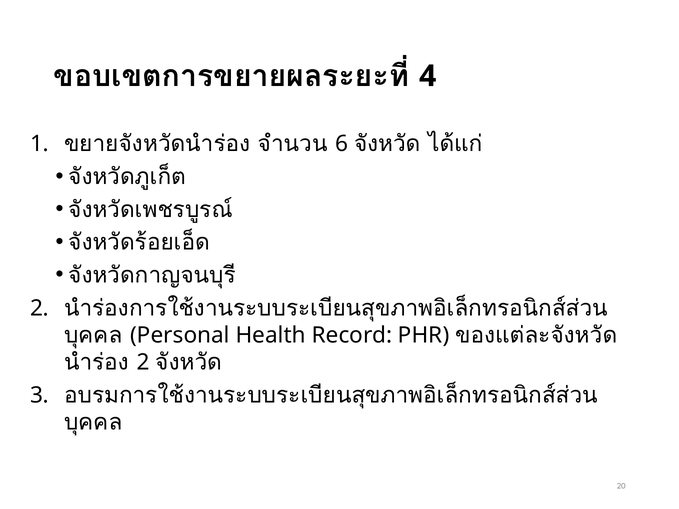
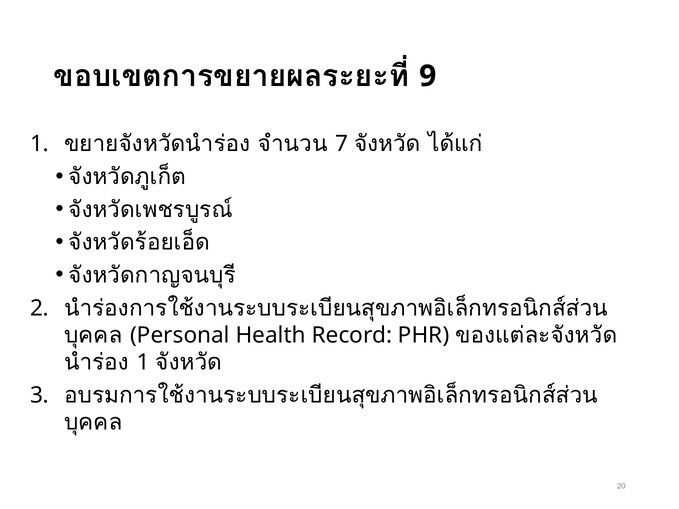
4: 4 -> 9
6: 6 -> 7
2 at (143, 363): 2 -> 1
